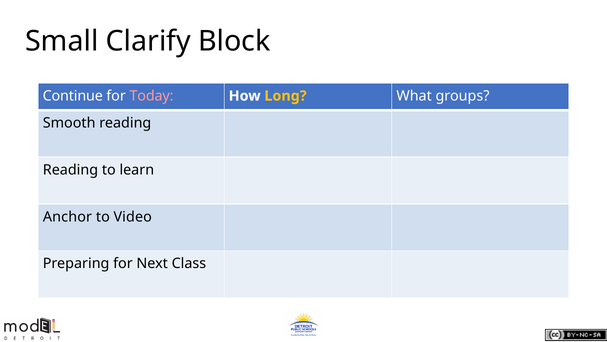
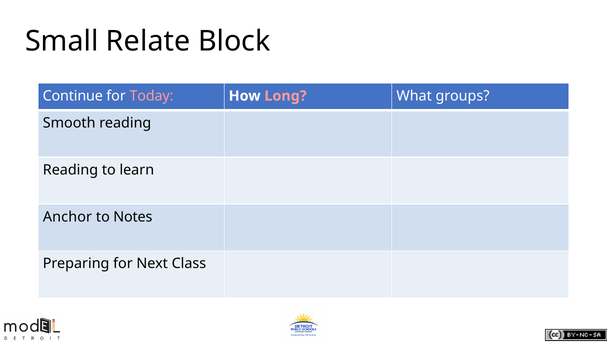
Clarify: Clarify -> Relate
Long colour: yellow -> pink
Video: Video -> Notes
